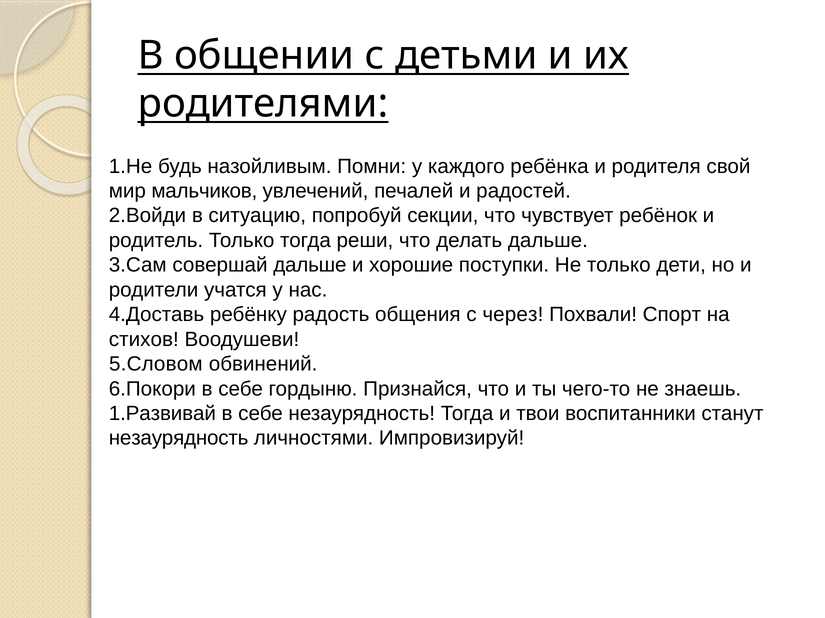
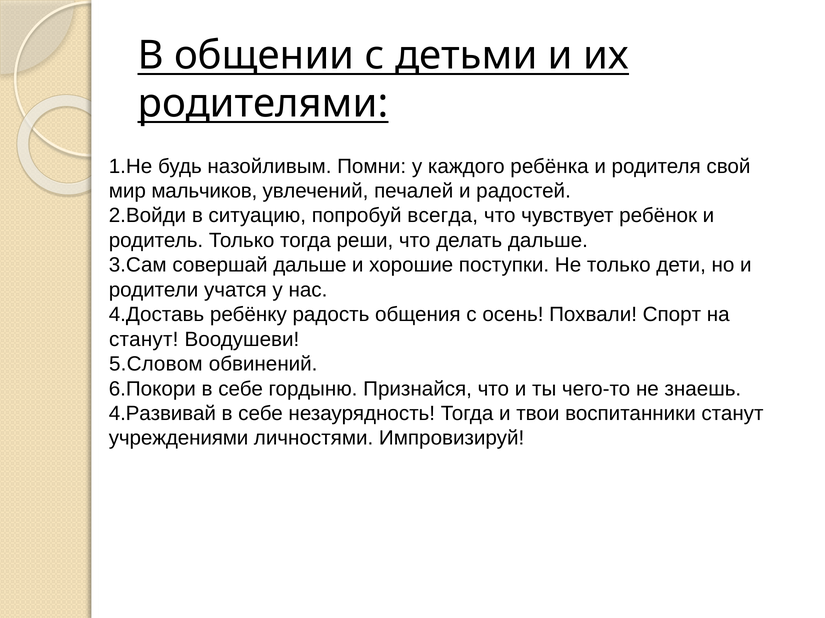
секции: секции -> всегда
через: через -> осень
стихов at (144, 340): стихов -> станут
1.Развивай: 1.Развивай -> 4.Развивай
незаурядность at (179, 439): незаурядность -> учреждениями
